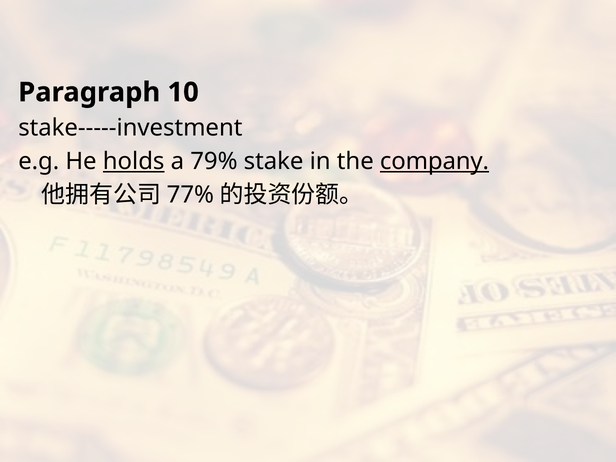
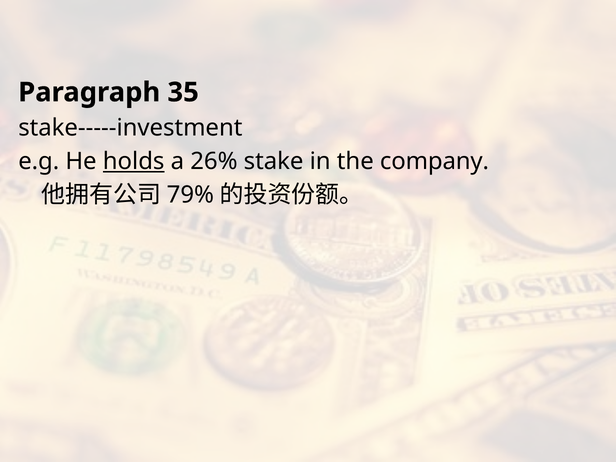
10: 10 -> 35
79%: 79% -> 26%
company underline: present -> none
77%: 77% -> 79%
